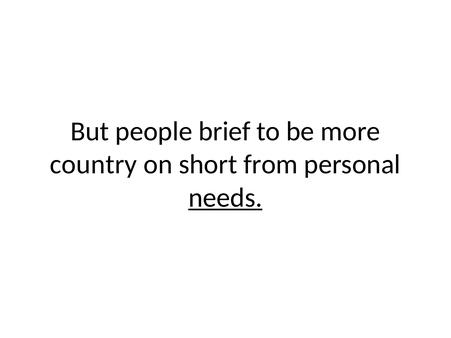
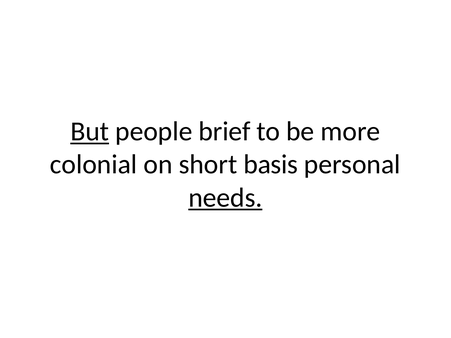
But underline: none -> present
country: country -> colonial
from: from -> basis
